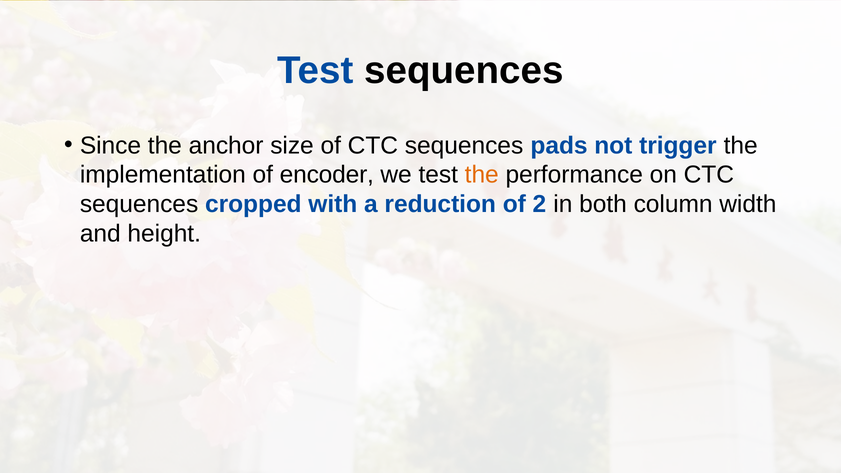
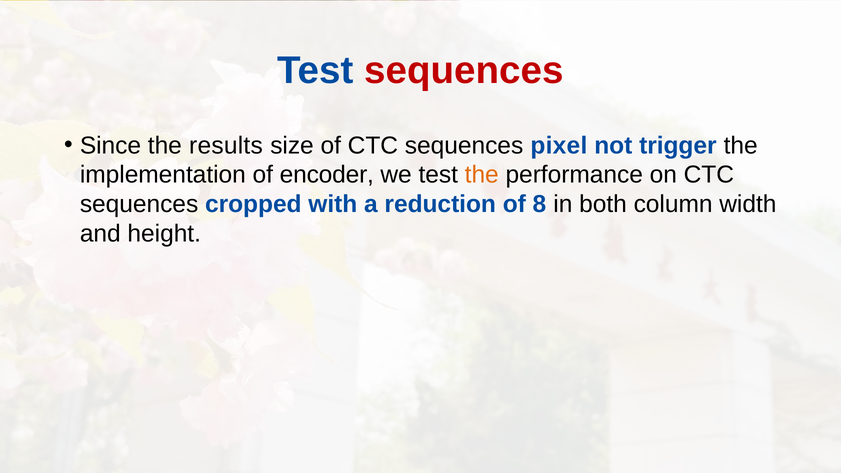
sequences at (464, 71) colour: black -> red
anchor: anchor -> results
pads: pads -> pixel
2: 2 -> 8
